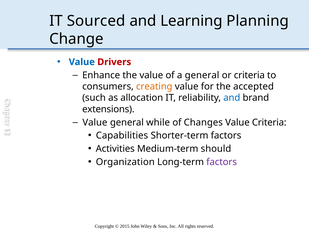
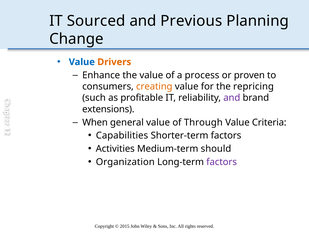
Learning: Learning -> Previous
Drivers colour: red -> orange
a general: general -> process
or criteria: criteria -> proven
accepted: accepted -> repricing
allocation: allocation -> profitable
and at (232, 98) colour: blue -> purple
Value at (95, 122): Value -> When
general while: while -> value
Changes: Changes -> Through
